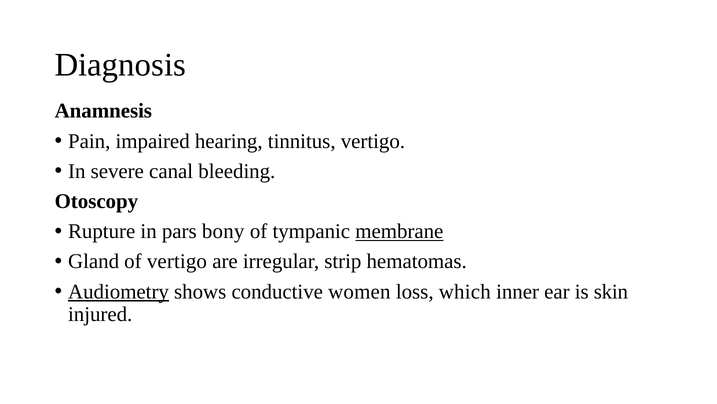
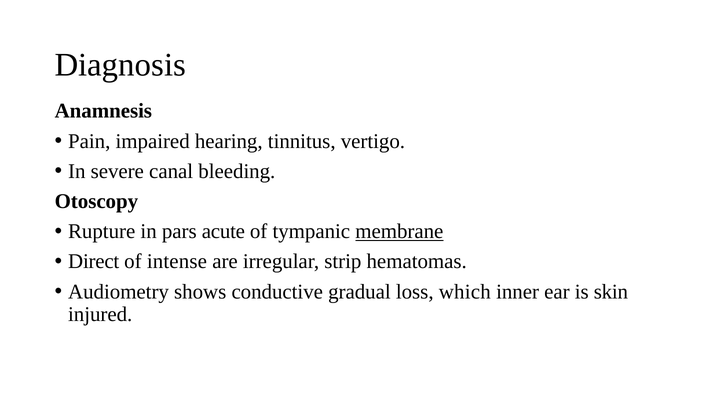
bony: bony -> acute
Gland: Gland -> Direct
of vertigo: vertigo -> intense
Audiometry underline: present -> none
women: women -> gradual
